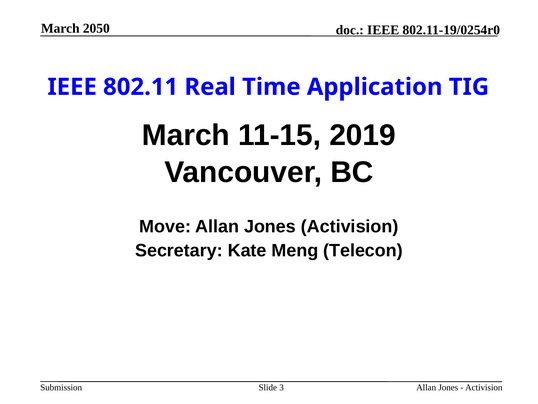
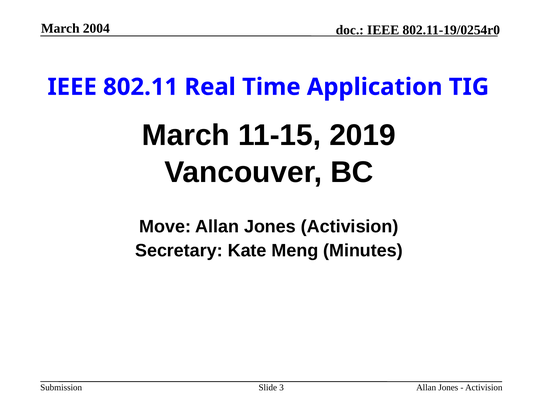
2050: 2050 -> 2004
Telecon: Telecon -> Minutes
